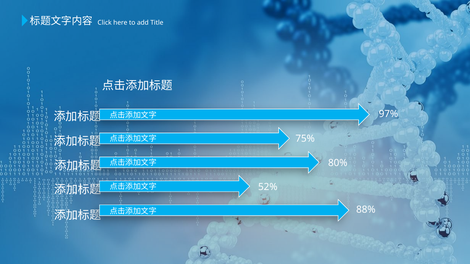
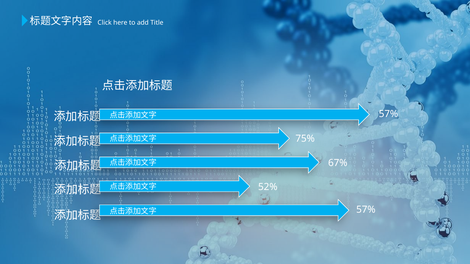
97% at (388, 114): 97% -> 57%
80%: 80% -> 67%
88% at (366, 210): 88% -> 57%
